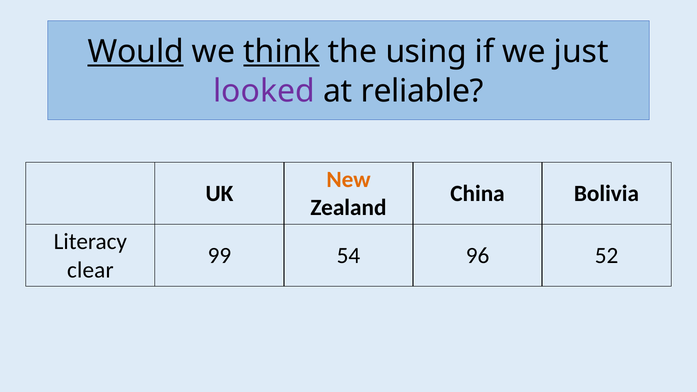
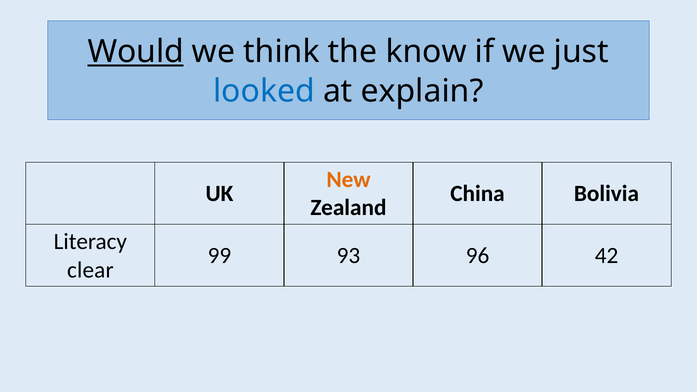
think underline: present -> none
using: using -> know
looked colour: purple -> blue
reliable: reliable -> explain
54: 54 -> 93
52: 52 -> 42
